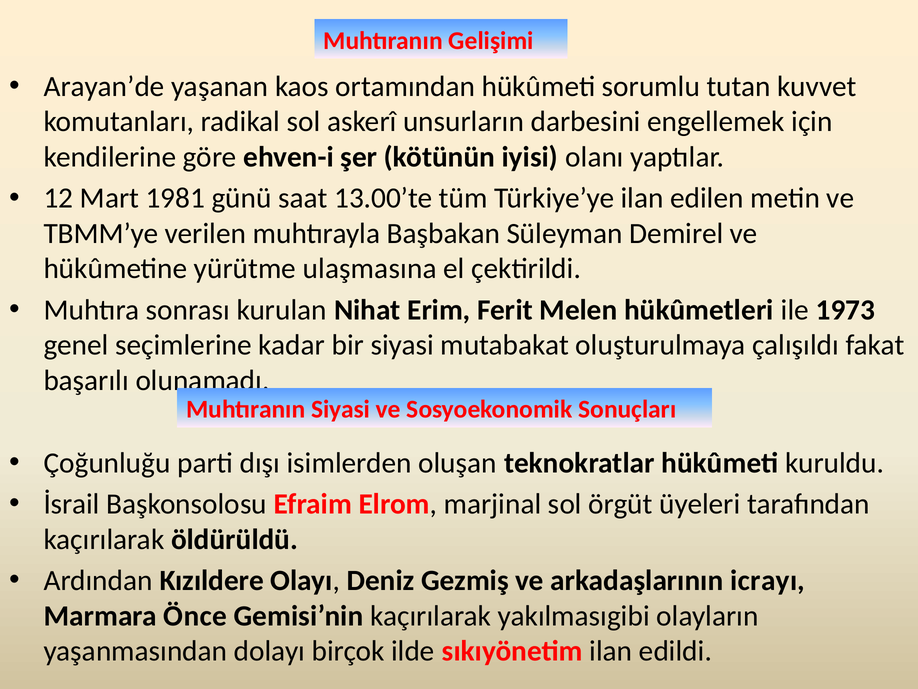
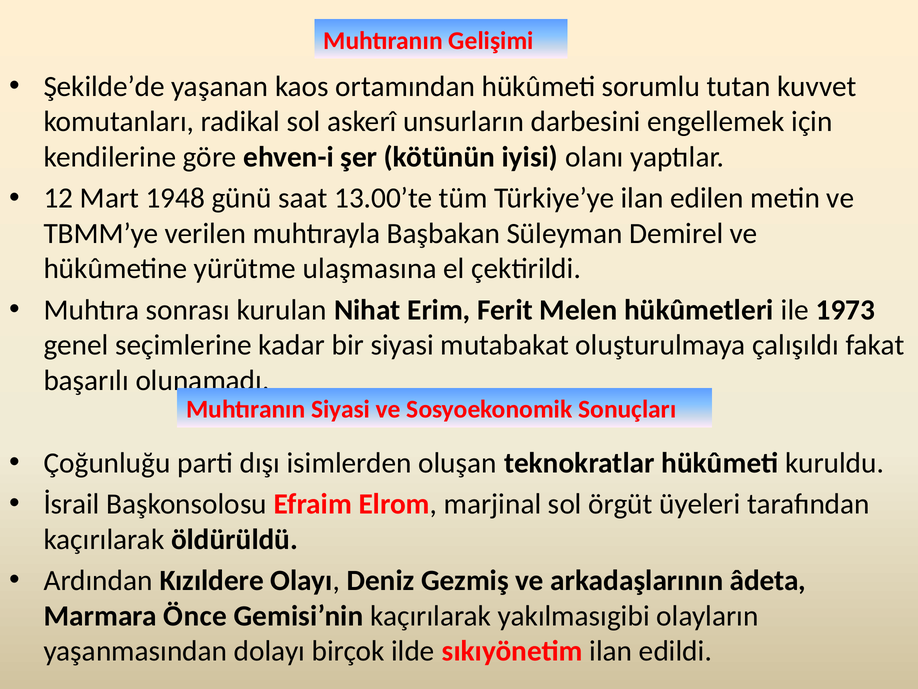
Arayan’de: Arayan’de -> Şekilde’de
1981: 1981 -> 1948
icrayı: icrayı -> âdeta
